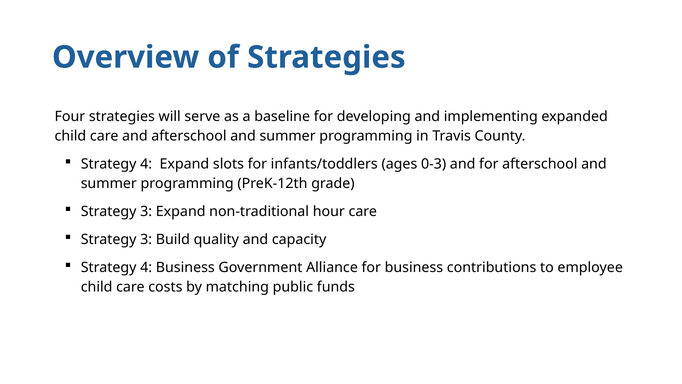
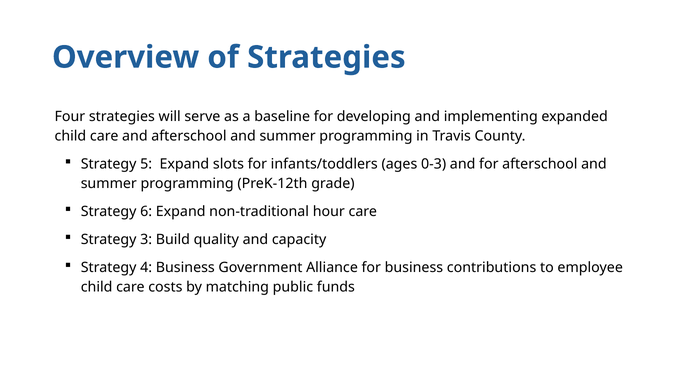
4 at (146, 164): 4 -> 5
3 at (146, 211): 3 -> 6
